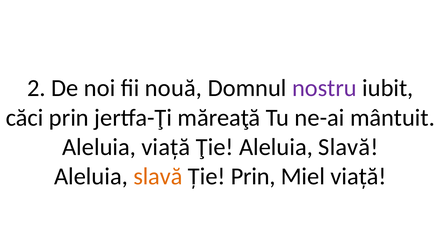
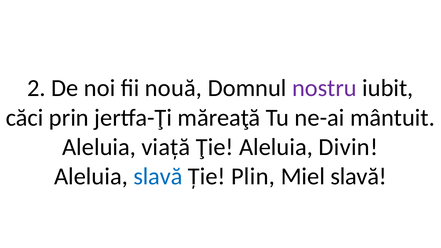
Ţie Aleluia Slavă: Slavă -> Divin
slavă at (158, 176) colour: orange -> blue
Ție Prin: Prin -> Plin
Miel viață: viață -> slavă
